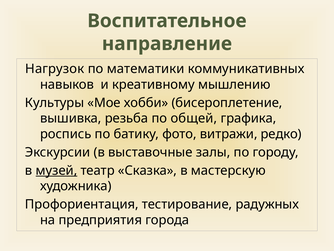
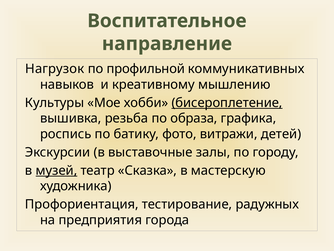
математики: математики -> профильной
бисероплетение underline: none -> present
общей: общей -> образа
редко: редко -> детей
